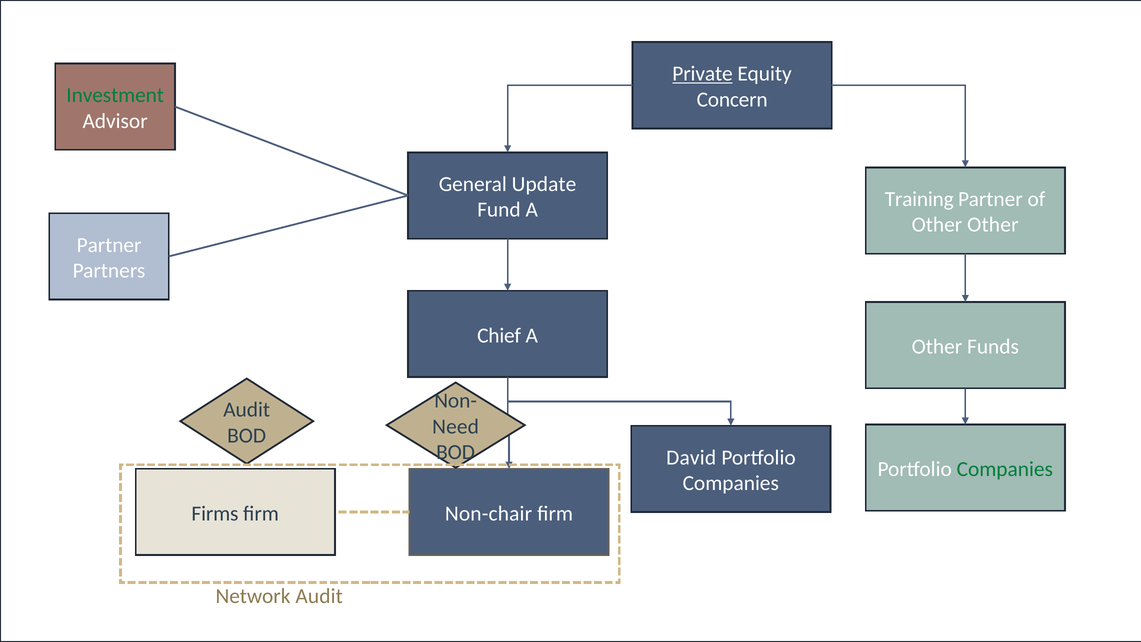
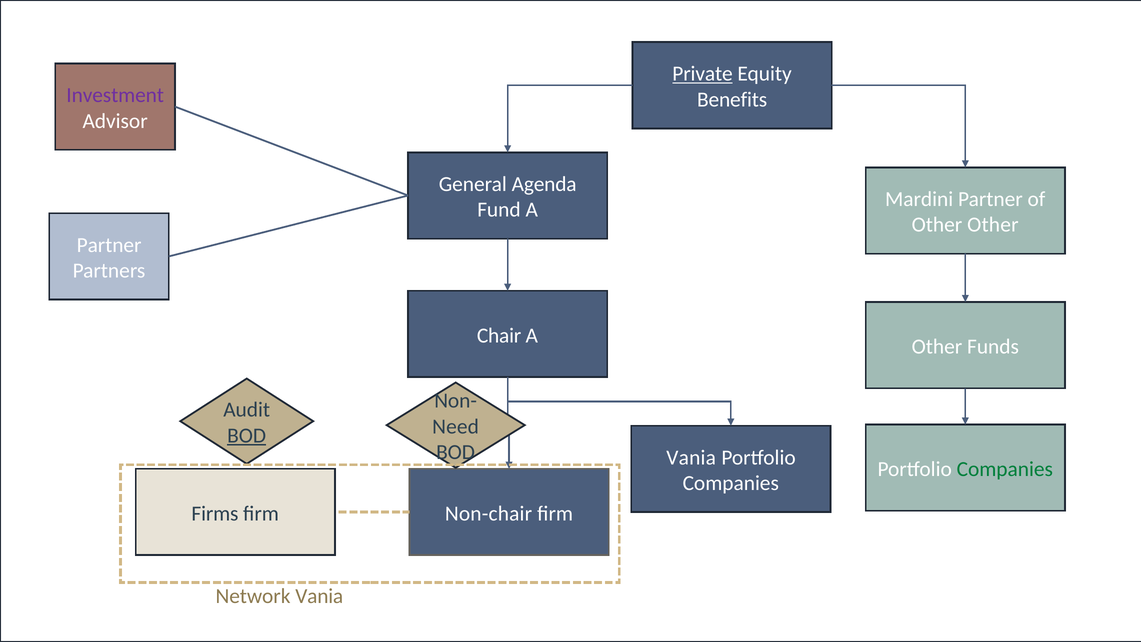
Investment colour: green -> purple
Concern: Concern -> Benefits
Update: Update -> Agenda
Training: Training -> Mardini
Chief: Chief -> Chair
BOD at (247, 435) underline: none -> present
David at (691, 457): David -> Vania
Network Audit: Audit -> Vania
